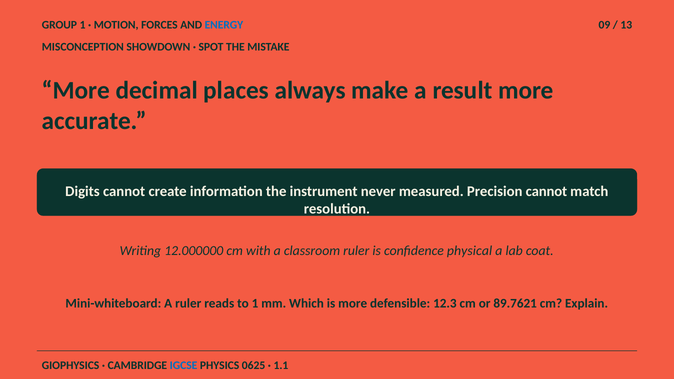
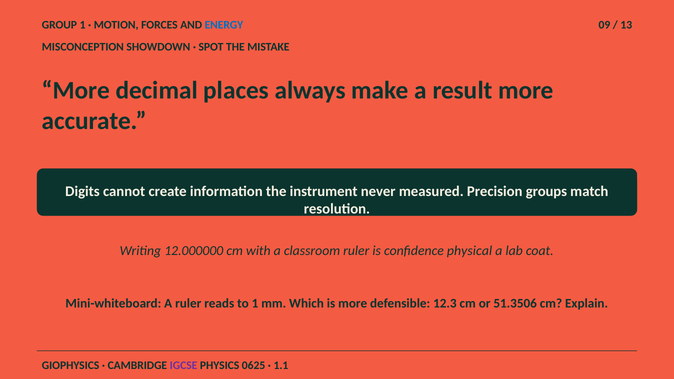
Precision cannot: cannot -> groups
89.7621: 89.7621 -> 51.3506
IGCSE colour: blue -> purple
